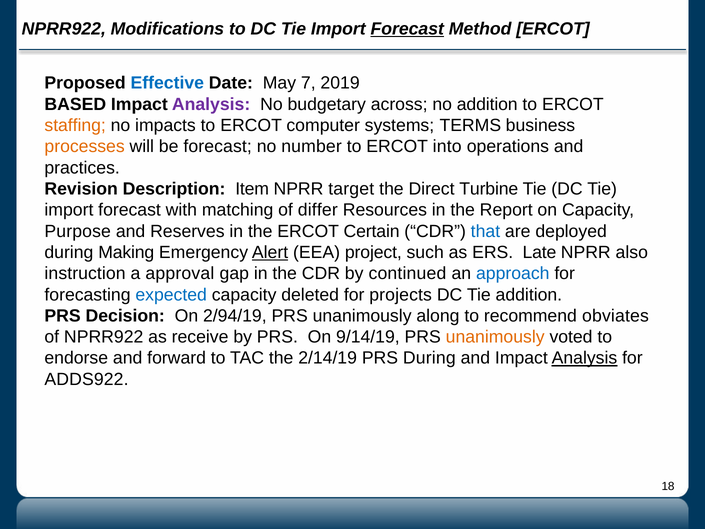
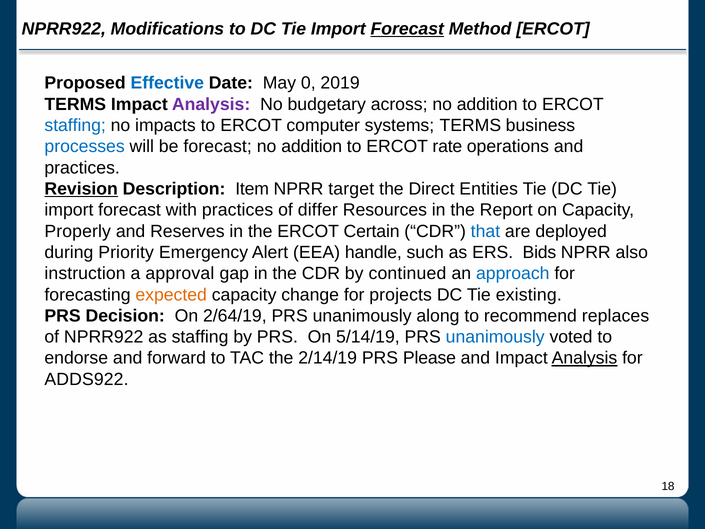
7: 7 -> 0
BASED at (75, 104): BASED -> TERMS
staffing at (75, 125) colour: orange -> blue
processes colour: orange -> blue
number at (312, 147): number -> addition
into: into -> rate
Revision underline: none -> present
Turbine: Turbine -> Entities
with matching: matching -> practices
Purpose: Purpose -> Properly
Making: Making -> Priority
Alert underline: present -> none
project: project -> handle
Late: Late -> Bids
expected colour: blue -> orange
deleted: deleted -> change
Tie addition: addition -> existing
2/94/19: 2/94/19 -> 2/64/19
obviates: obviates -> replaces
as receive: receive -> staffing
9/14/19: 9/14/19 -> 5/14/19
unanimously at (495, 337) colour: orange -> blue
PRS During: During -> Please
